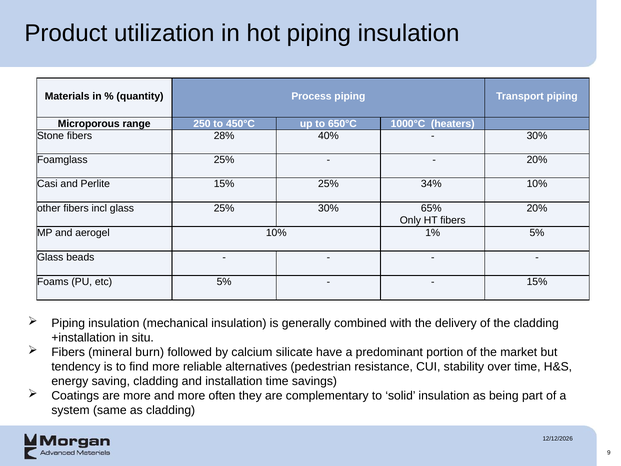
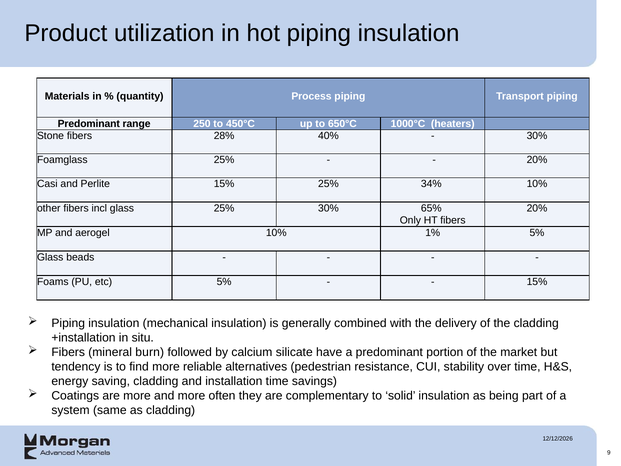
Microporous at (89, 124): Microporous -> Predominant
